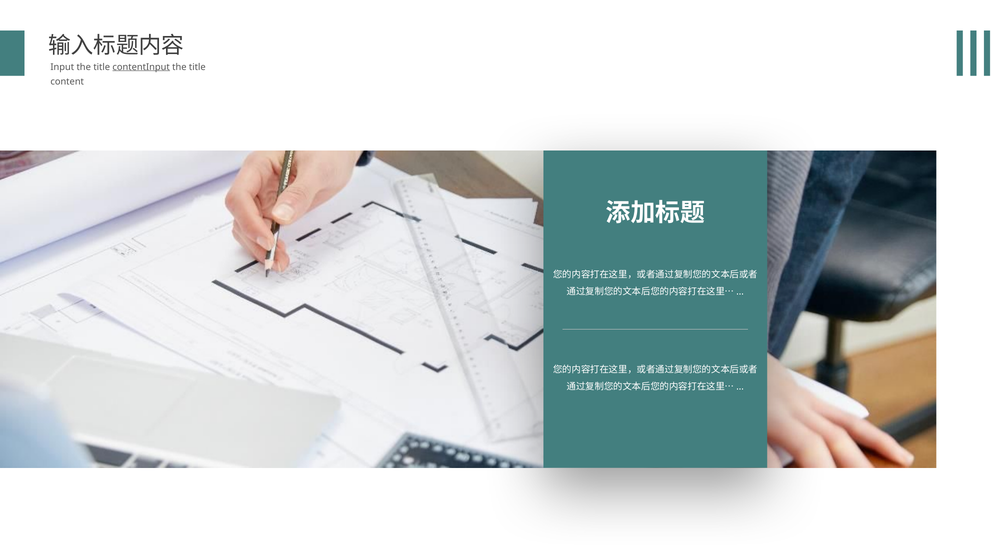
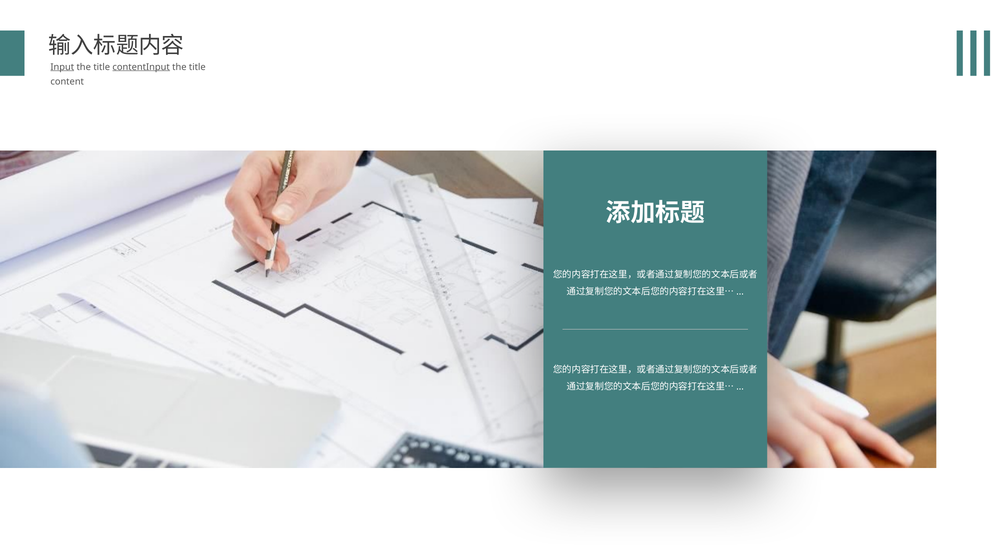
Input underline: none -> present
